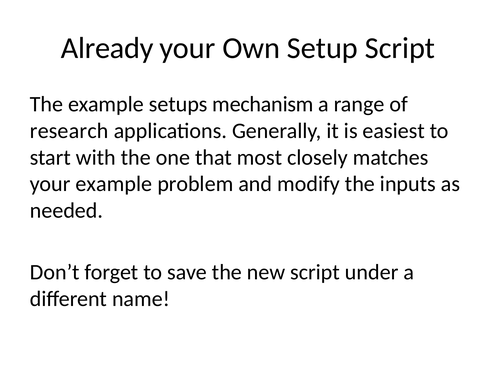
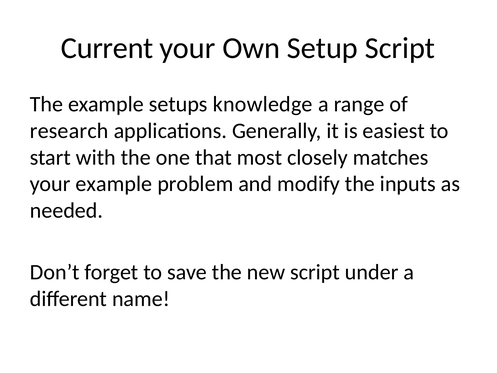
Already: Already -> Current
mechanism: mechanism -> knowledge
